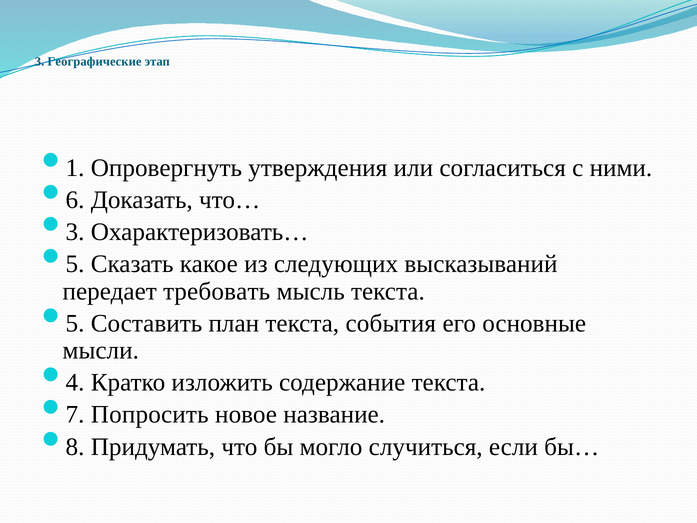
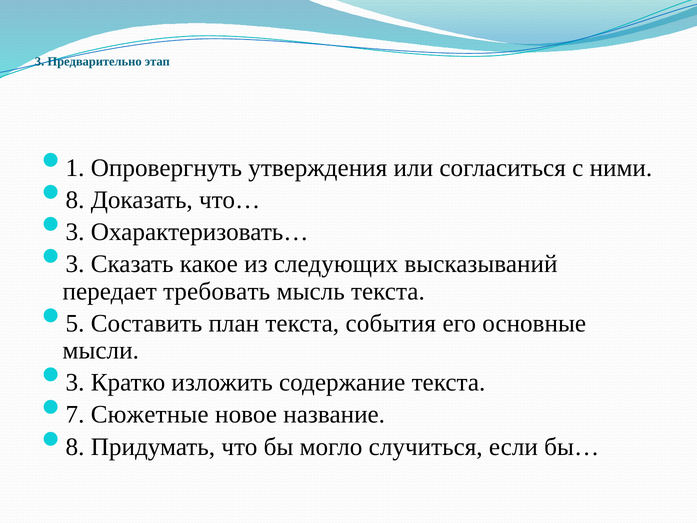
Географические: Географические -> Предварительно
6 at (75, 200): 6 -> 8
5 at (75, 264): 5 -> 3
4 at (75, 382): 4 -> 3
Попросить: Попросить -> Сюжетные
